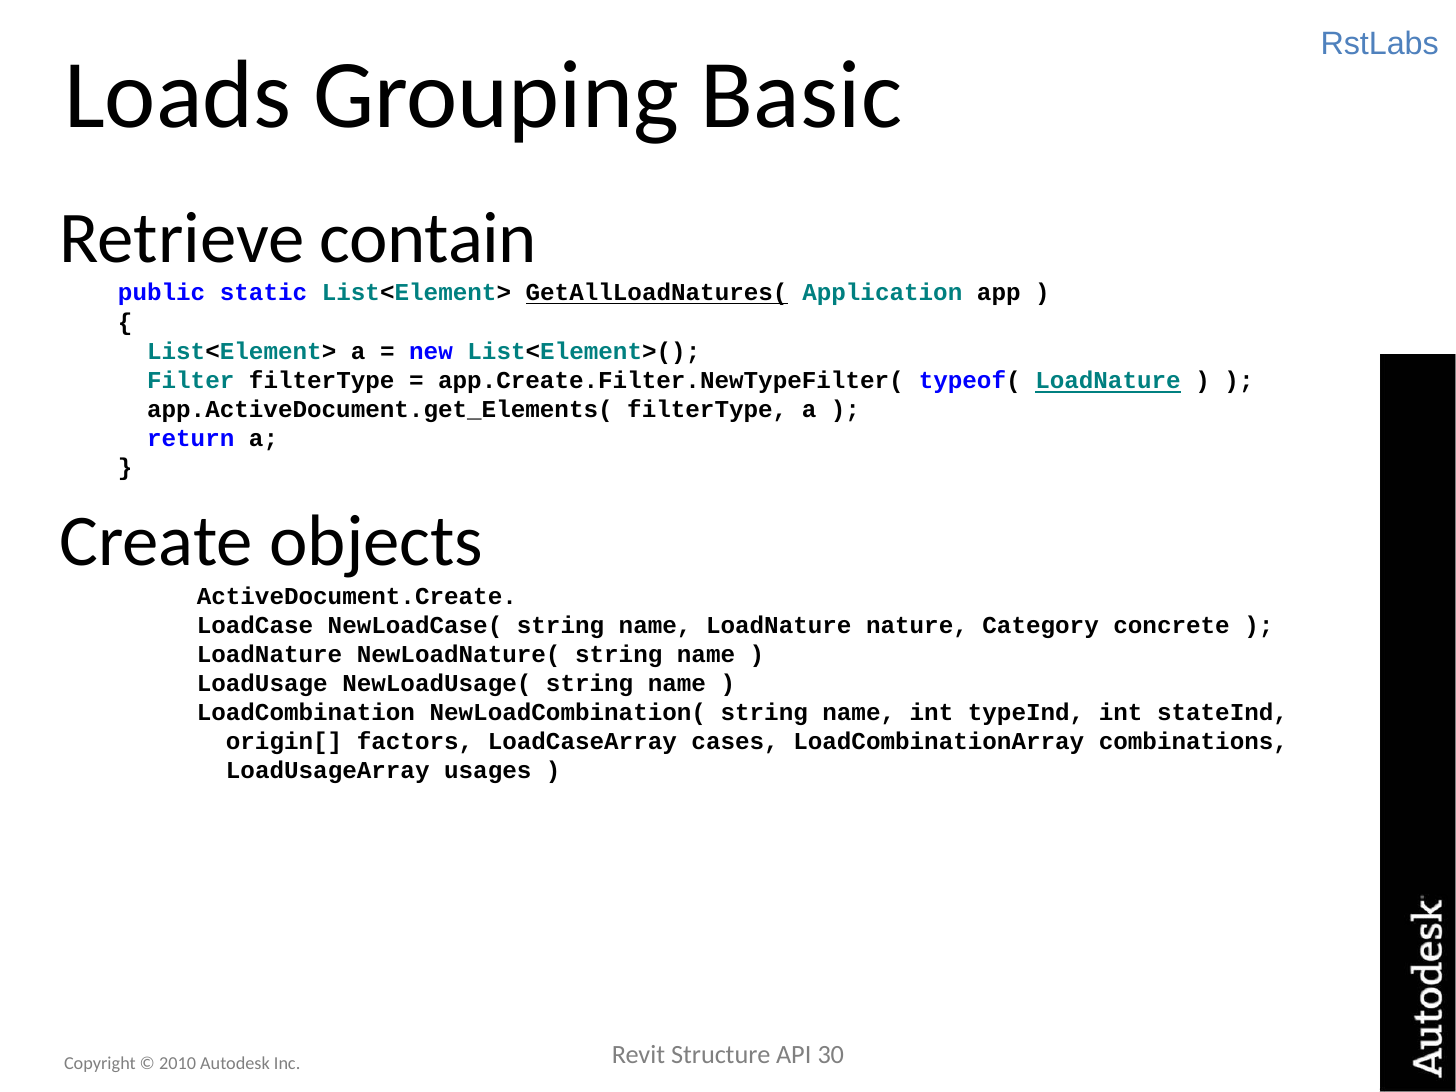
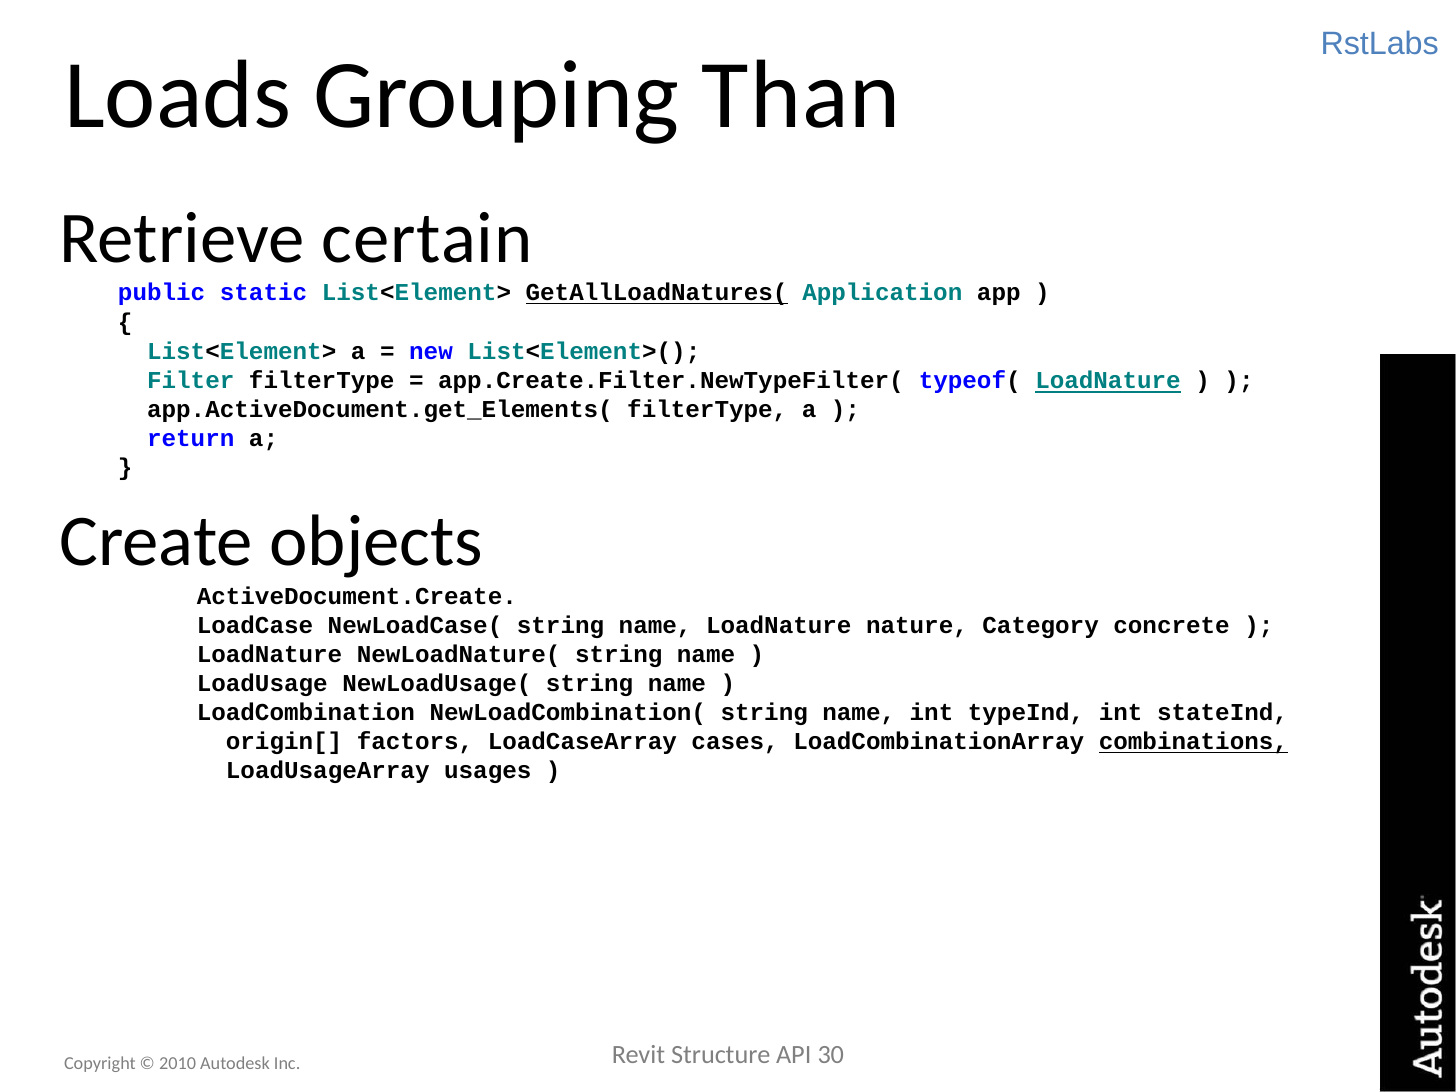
Basic: Basic -> Than
contain: contain -> certain
combinations underline: none -> present
